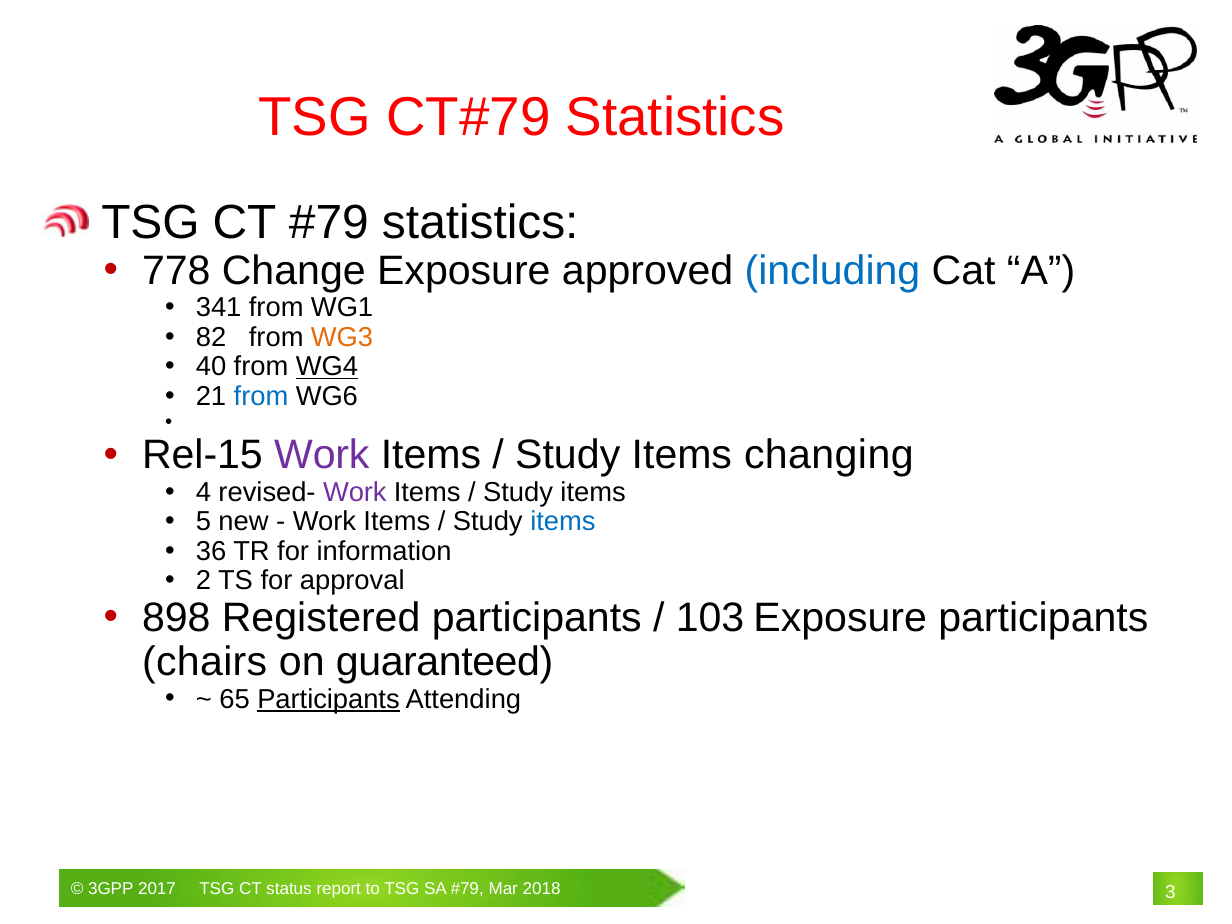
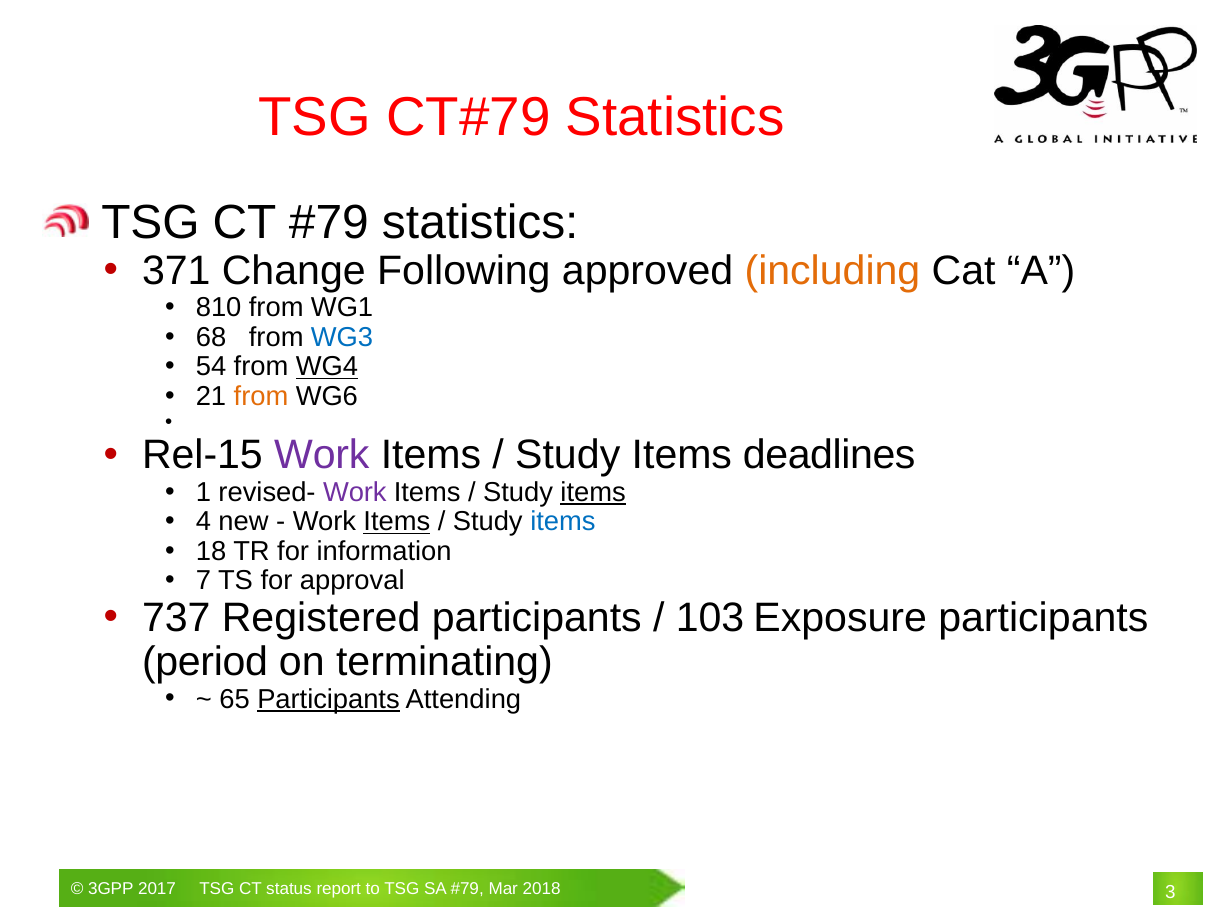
778: 778 -> 371
Change Exposure: Exposure -> Following
including colour: blue -> orange
341: 341 -> 810
82: 82 -> 68
WG3 colour: orange -> blue
40: 40 -> 54
from at (261, 396) colour: blue -> orange
changing: changing -> deadlines
4: 4 -> 1
items at (593, 492) underline: none -> present
5: 5 -> 4
Items at (397, 522) underline: none -> present
36: 36 -> 18
2: 2 -> 7
898: 898 -> 737
chairs: chairs -> period
guaranteed: guaranteed -> terminating
